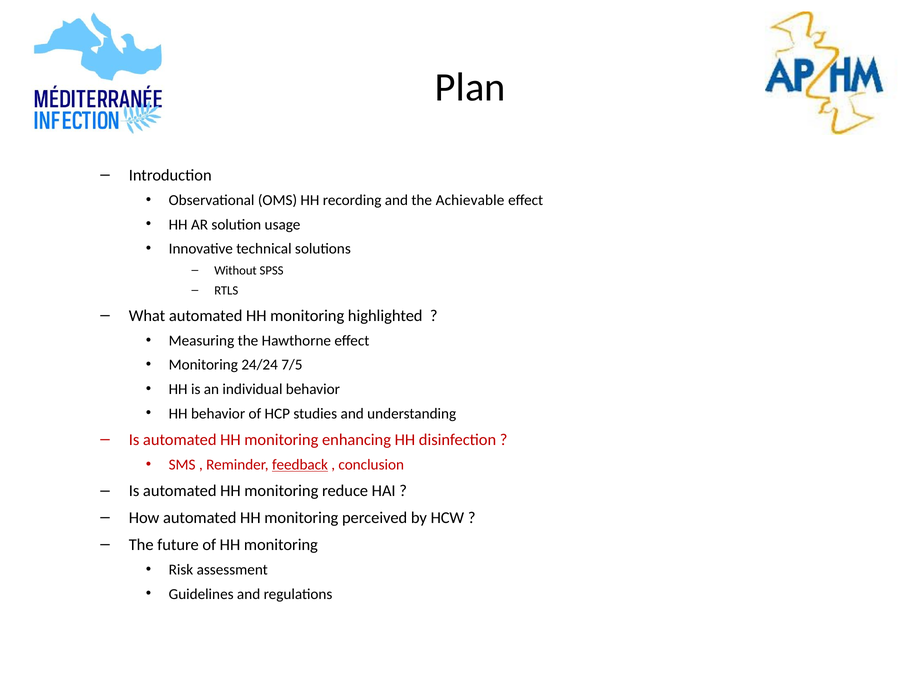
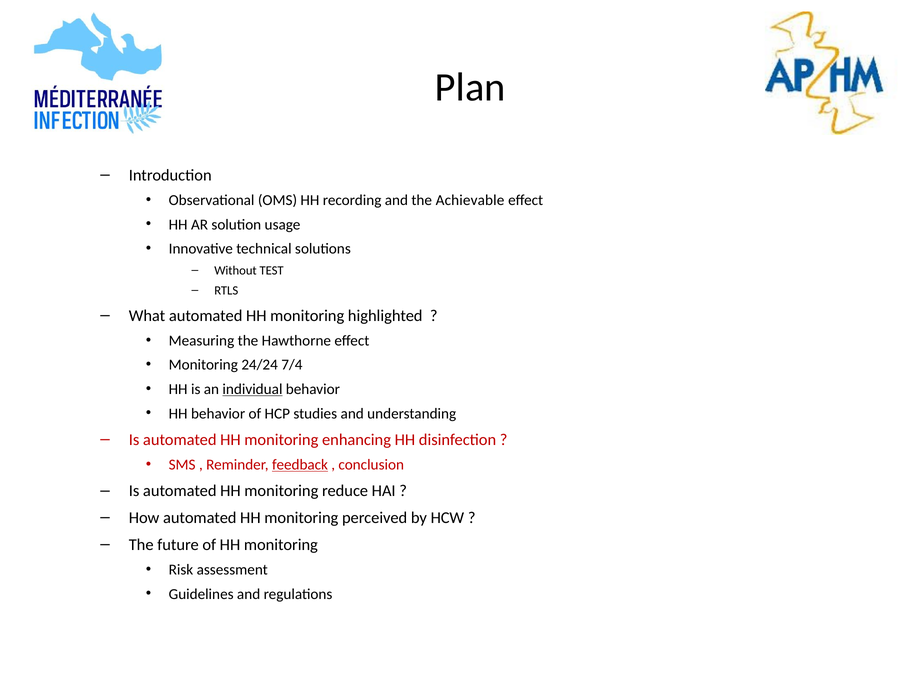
SPSS: SPSS -> TEST
7/5: 7/5 -> 7/4
individual underline: none -> present
